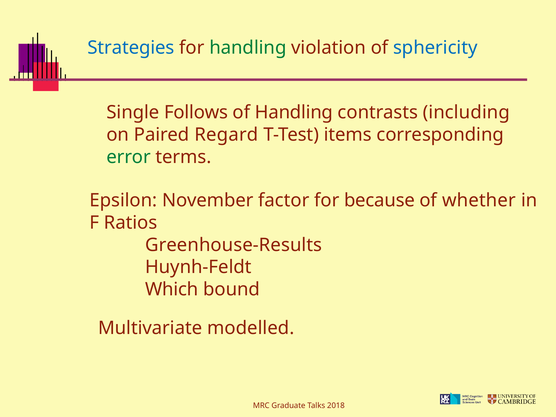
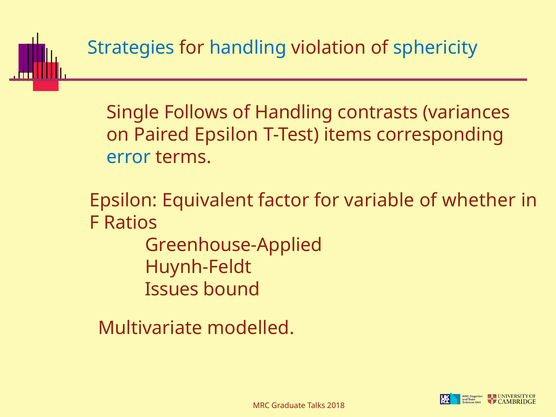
handling at (248, 48) colour: green -> blue
including: including -> variances
Paired Regard: Regard -> Epsilon
error colour: green -> blue
November: November -> Equivalent
because: because -> variable
Greenhouse-Results: Greenhouse-Results -> Greenhouse-Applied
Which: Which -> Issues
